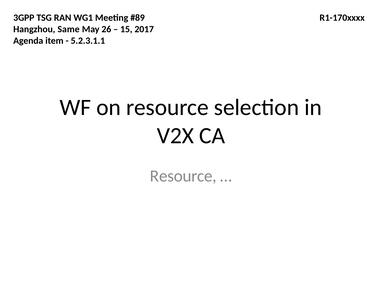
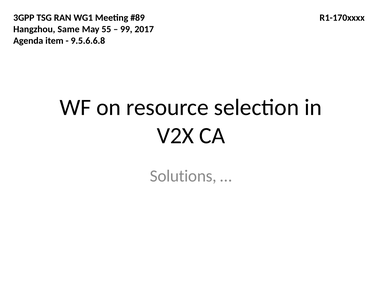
26: 26 -> 55
15: 15 -> 99
5.2.3.1.1: 5.2.3.1.1 -> 9.5.6.6.8
Resource at (183, 176): Resource -> Solutions
